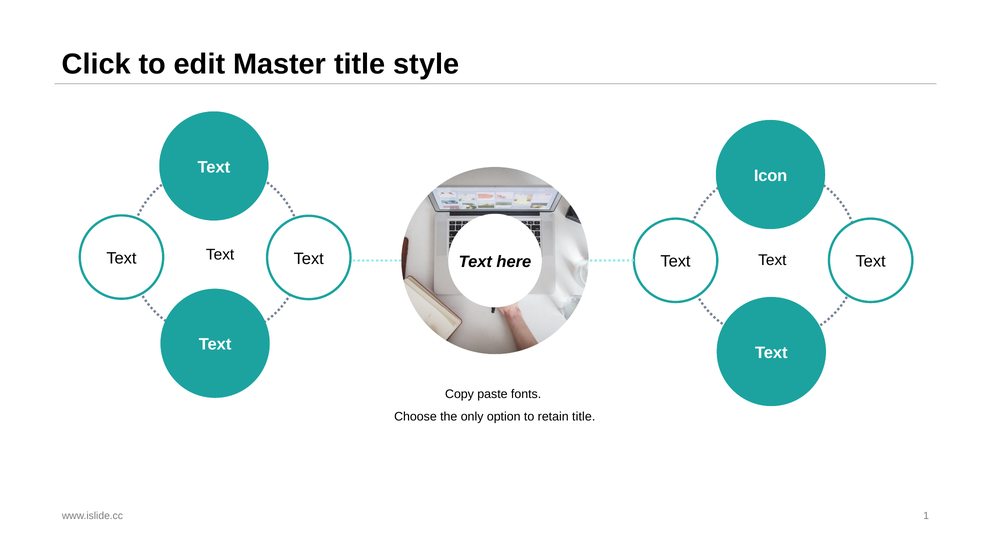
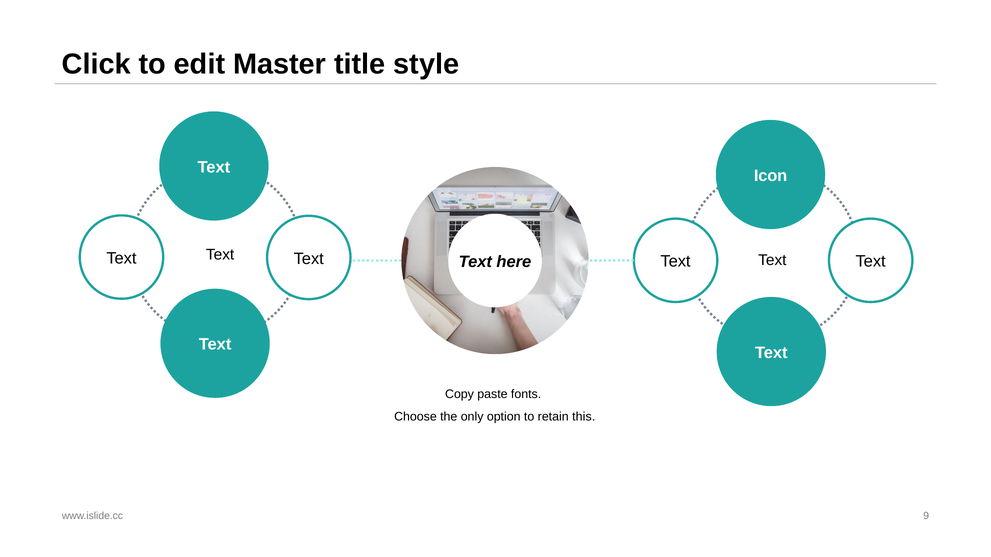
retain title: title -> this
1: 1 -> 9
